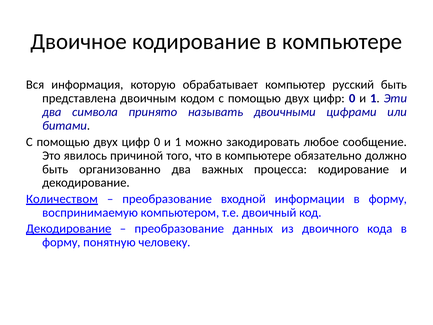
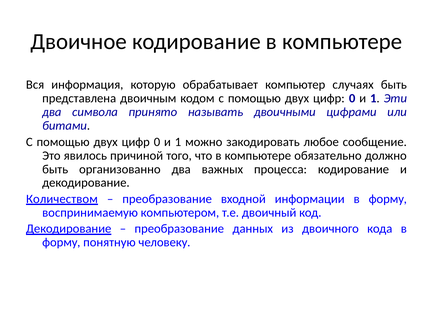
русский: русский -> случаях
